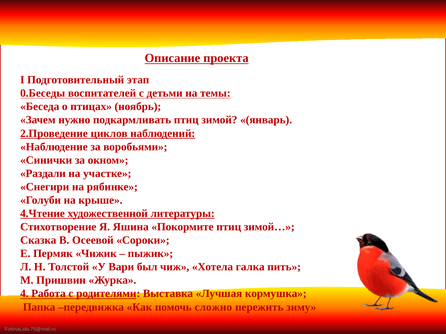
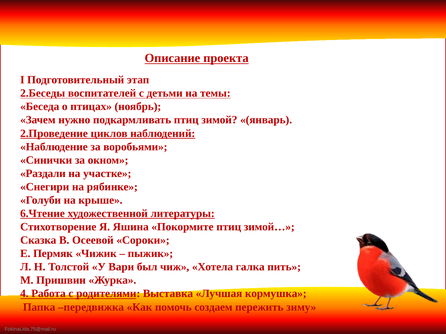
0.Беседы: 0.Беседы -> 2.Беседы
4.Чтение: 4.Чтение -> 6.Чтение
сложно: сложно -> создаем
